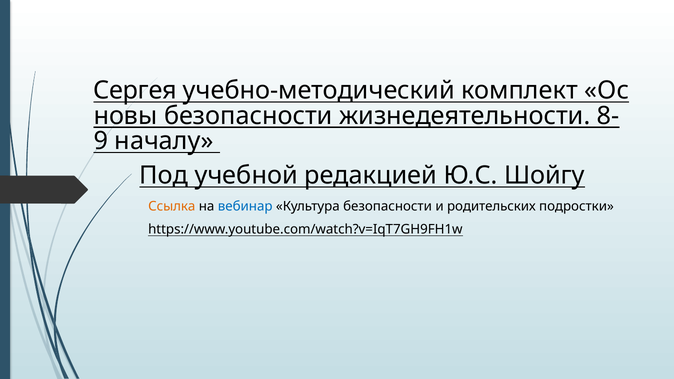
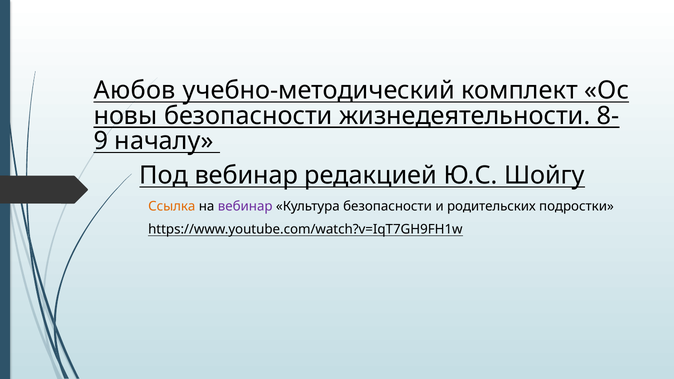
Сергея: Сергея -> Аюбов
Под учебной: учебной -> вебинар
вебинар at (245, 207) colour: blue -> purple
